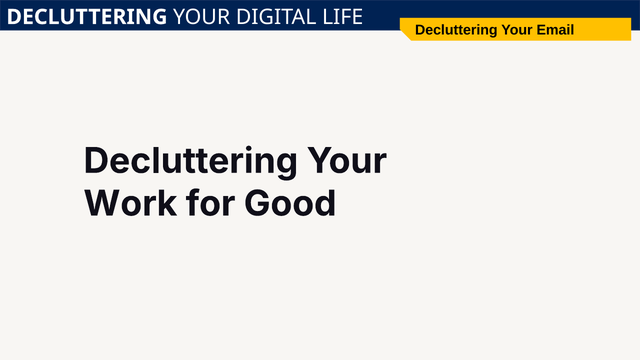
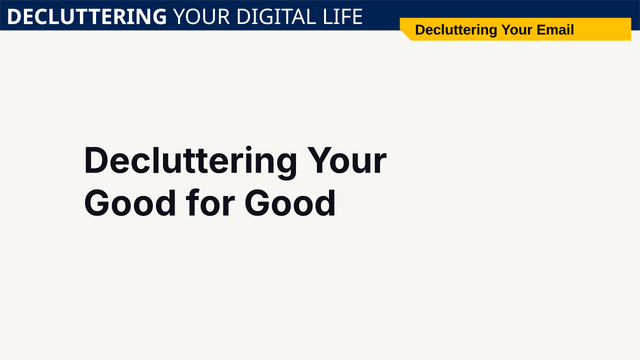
Work at (130, 204): Work -> Good
